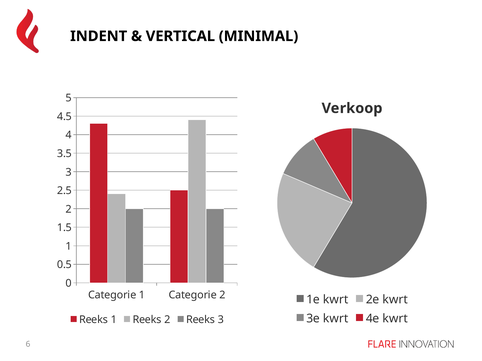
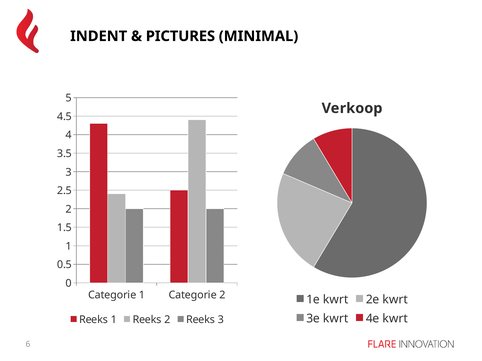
VERTICAL: VERTICAL -> PICTURES
